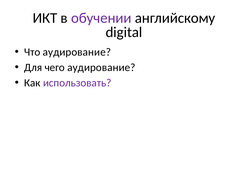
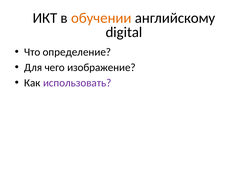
обучении colour: purple -> orange
Что аудирование: аудирование -> определение
чего аудирование: аудирование -> изображение
